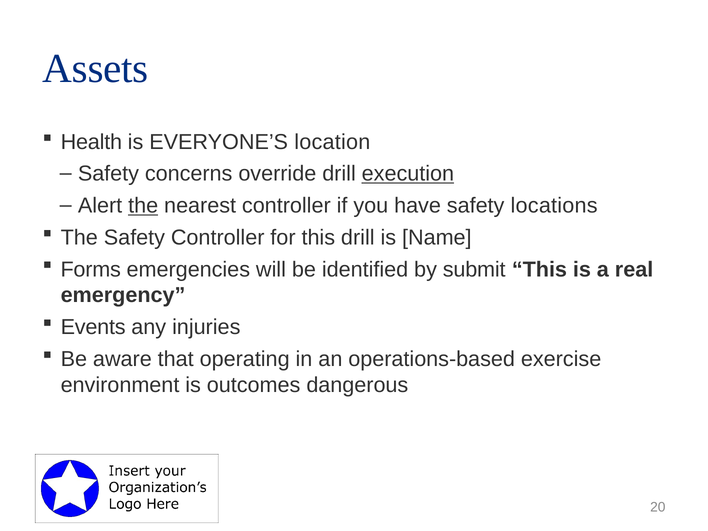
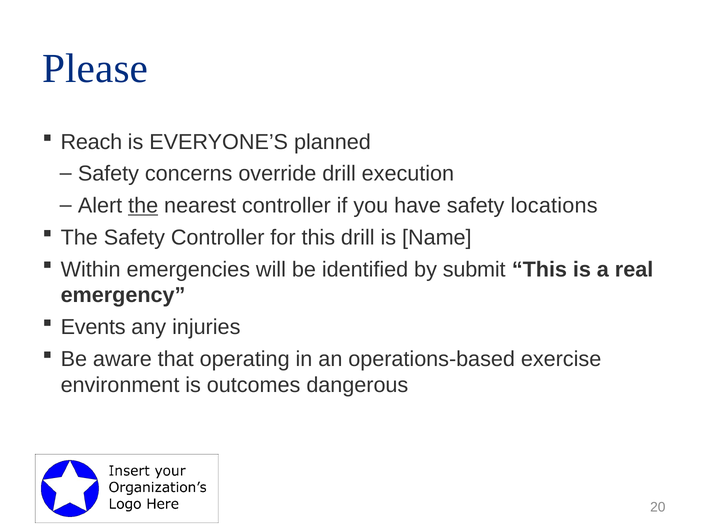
Assets: Assets -> Please
Health: Health -> Reach
location: location -> planned
execution underline: present -> none
Forms: Forms -> Within
